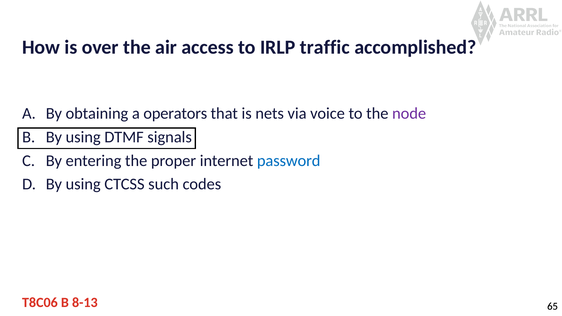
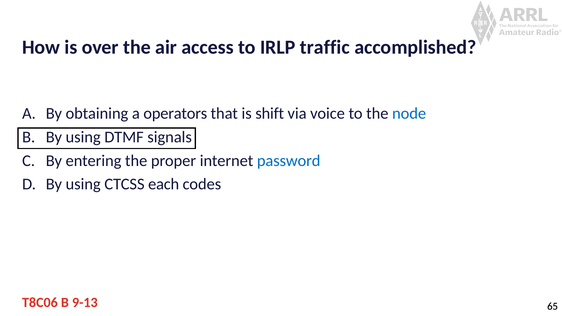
nets: nets -> shift
node colour: purple -> blue
such: such -> each
8-13: 8-13 -> 9-13
